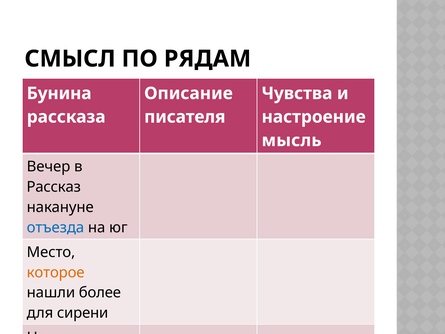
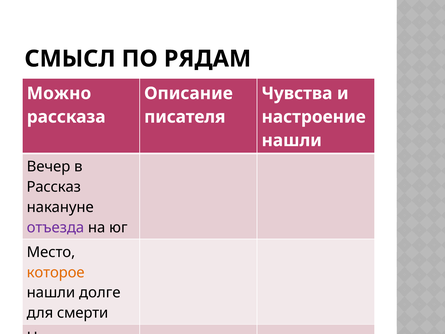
Бунина: Бунина -> Можно
мысль at (292, 140): мысль -> нашли
отъезда colour: blue -> purple
более: более -> долге
сирени: сирени -> смерти
